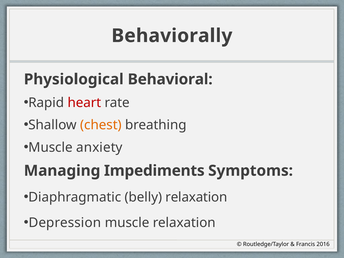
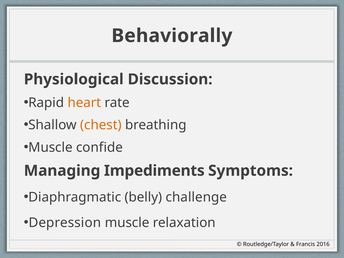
Behavioral: Behavioral -> Discussion
heart colour: red -> orange
anxiety: anxiety -> confide
belly relaxation: relaxation -> challenge
